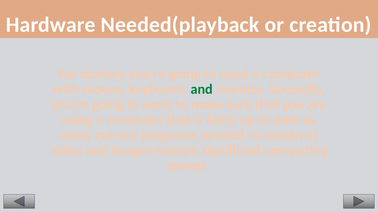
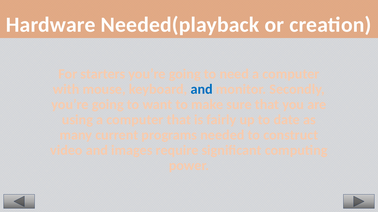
and at (202, 89) colour: green -> blue
